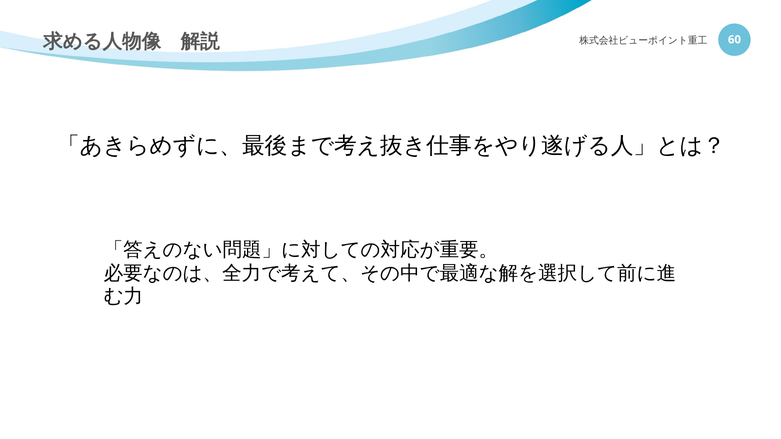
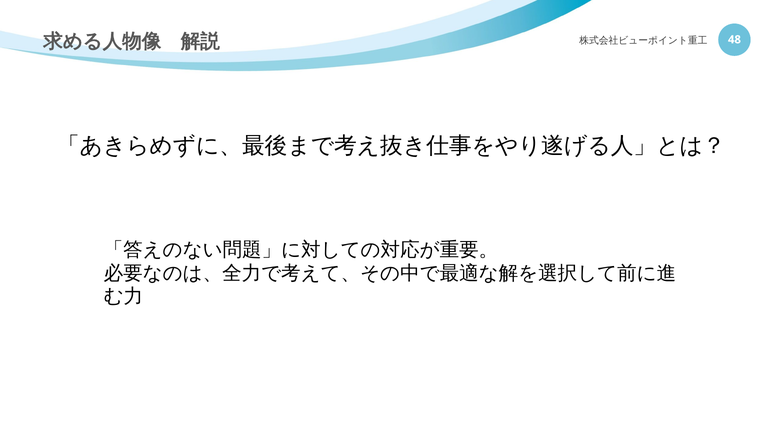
60: 60 -> 48
